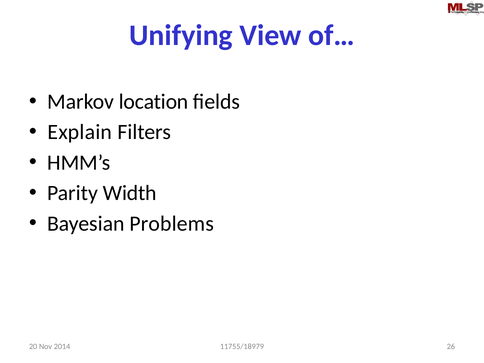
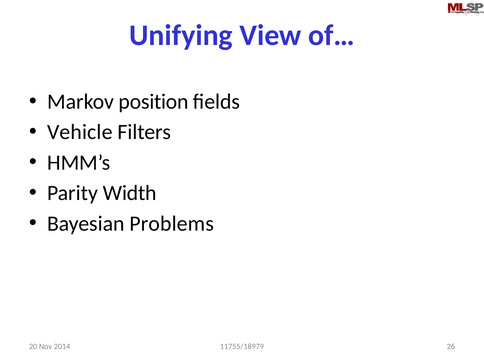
location: location -> position
Explain: Explain -> Vehicle
